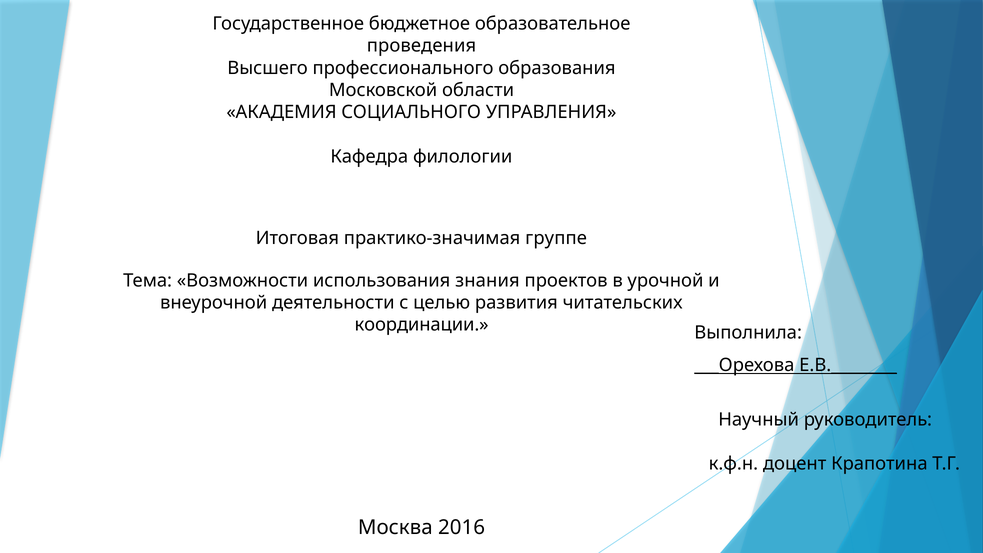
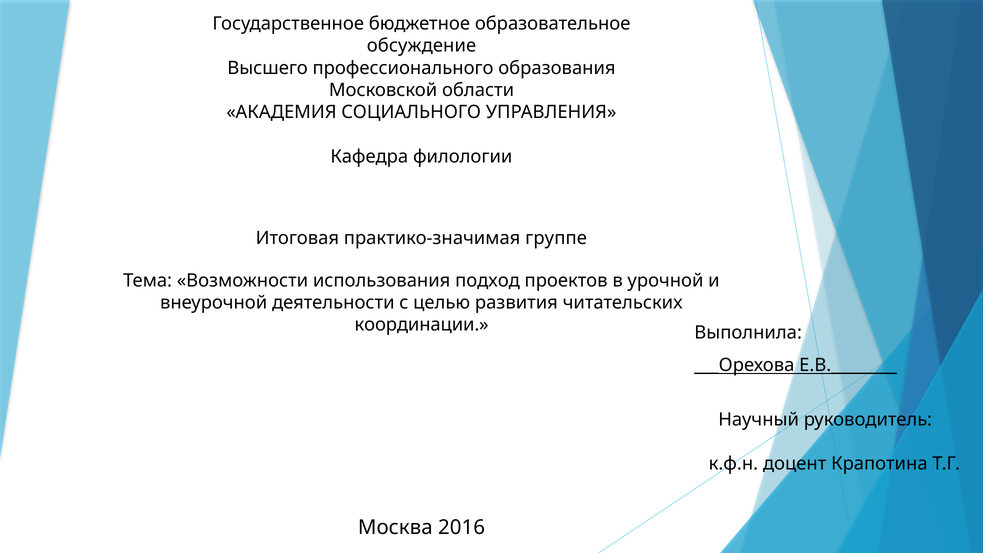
проведения: проведения -> обсуждение
знания: знания -> подход
